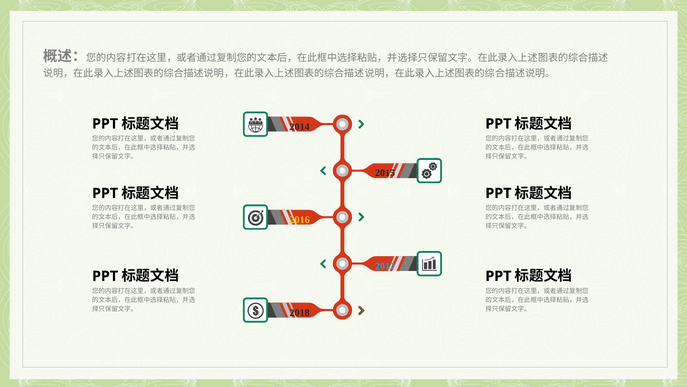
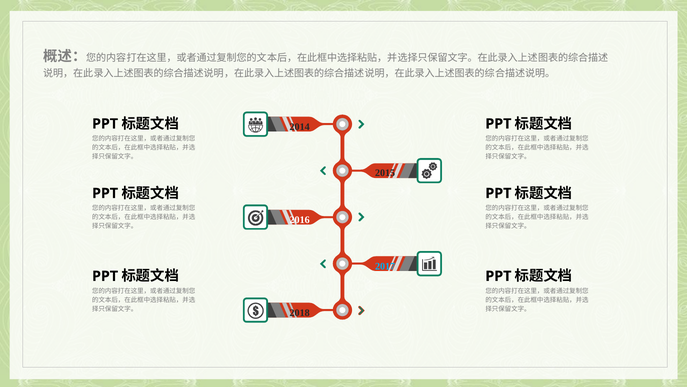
2016 colour: yellow -> white
